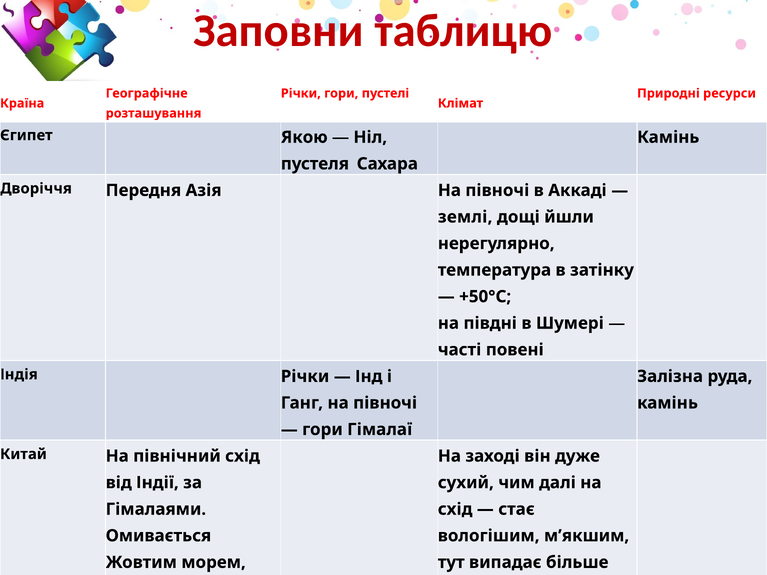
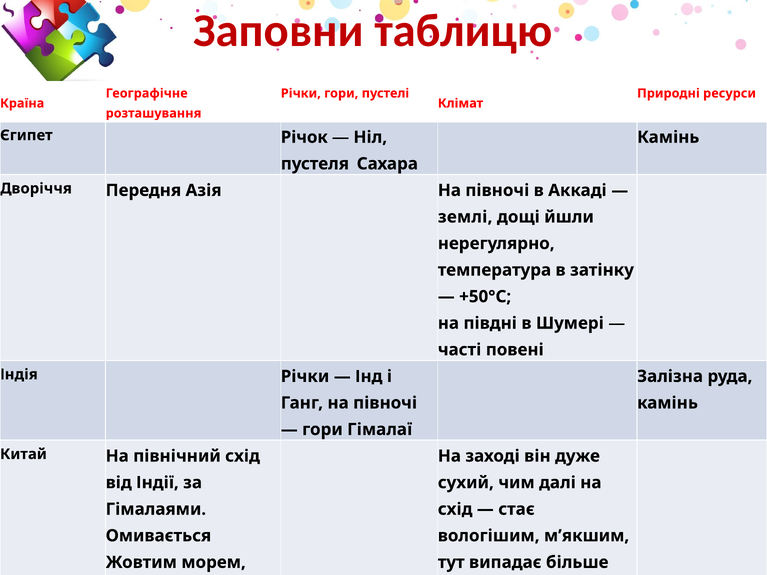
Якою: Якою -> Річок
